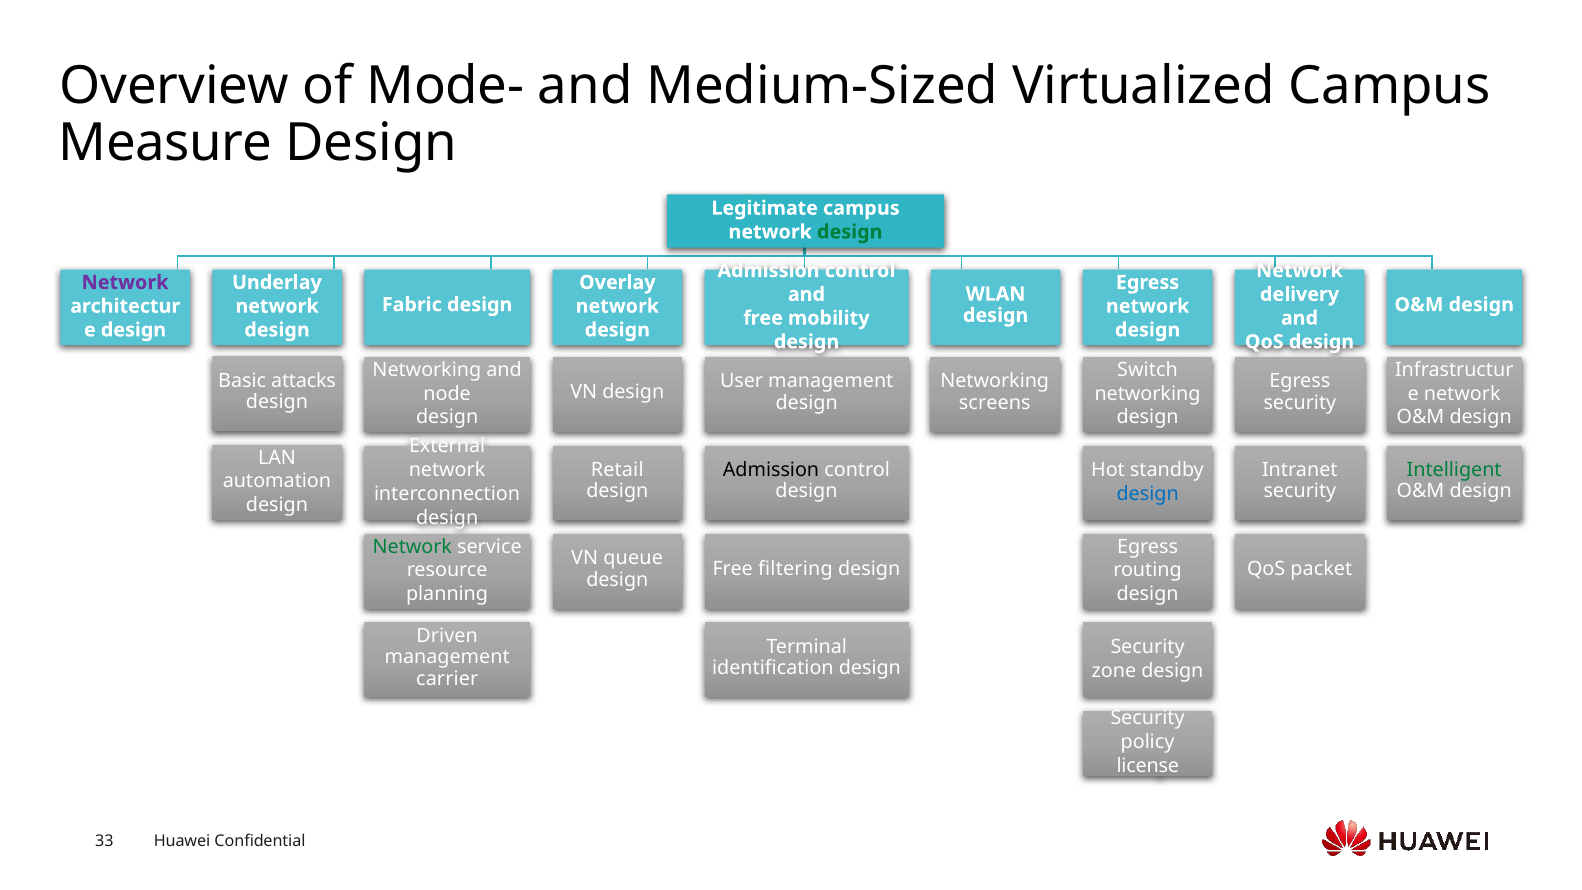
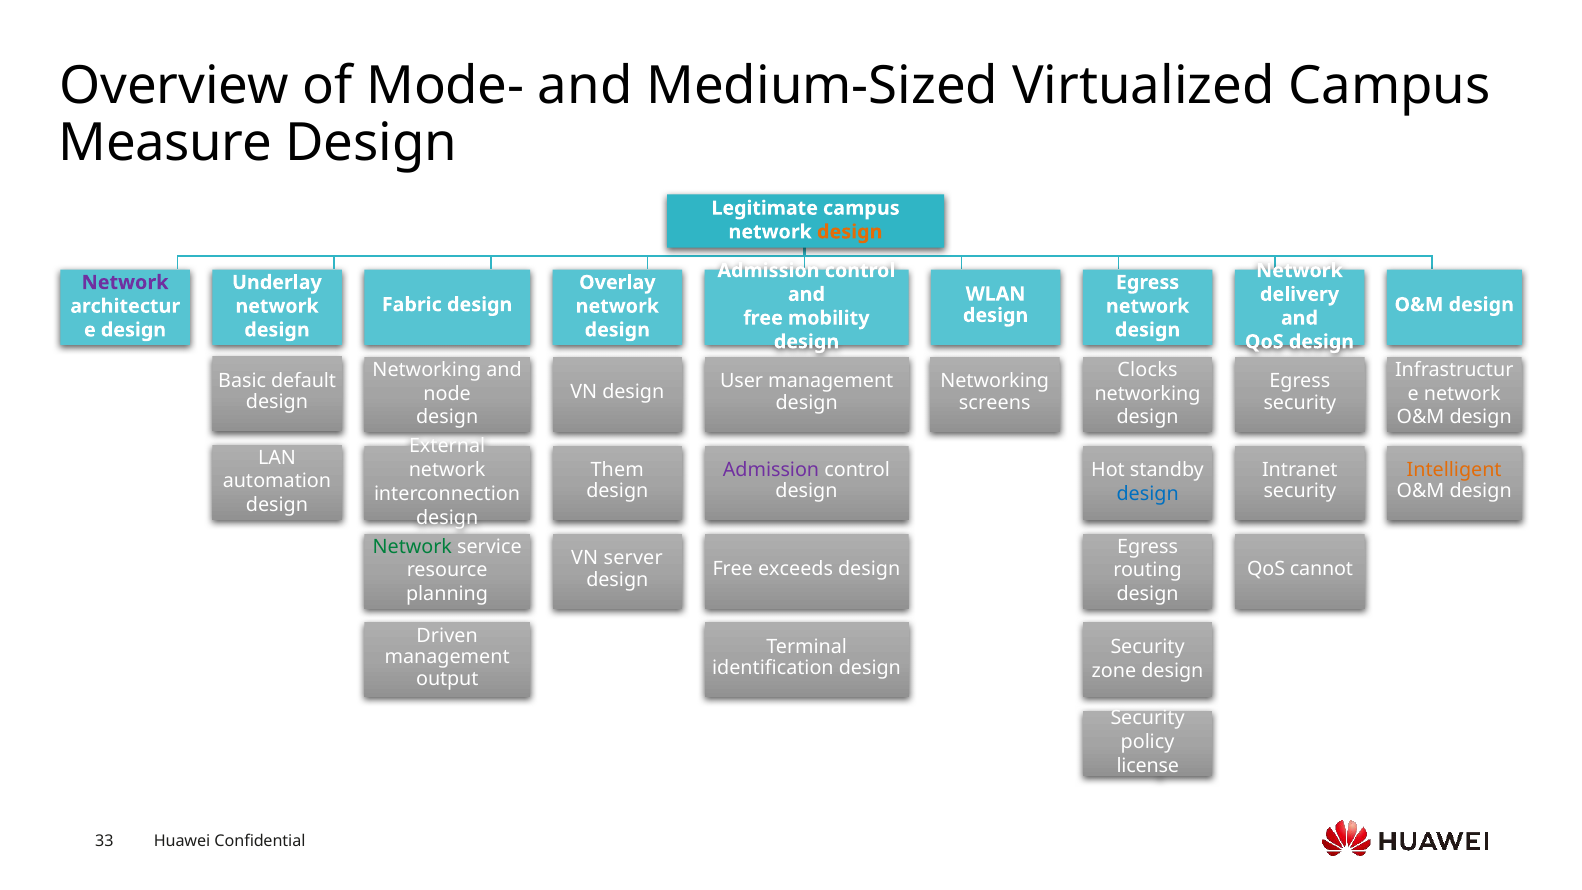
design at (850, 232) colour: green -> orange
Switch: Switch -> Clocks
attacks: attacks -> default
Retail: Retail -> Them
Admission at (771, 470) colour: black -> purple
Intelligent colour: green -> orange
queue: queue -> server
filtering: filtering -> exceeds
packet: packet -> cannot
carrier: carrier -> output
